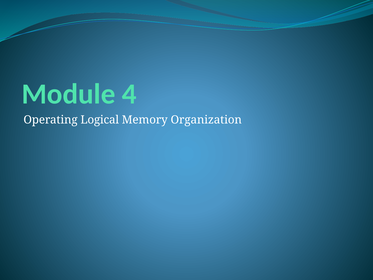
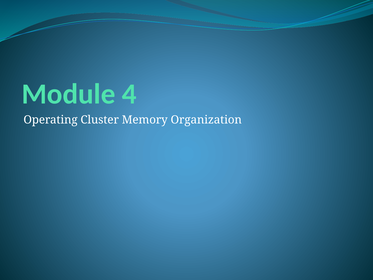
Logical: Logical -> Cluster
